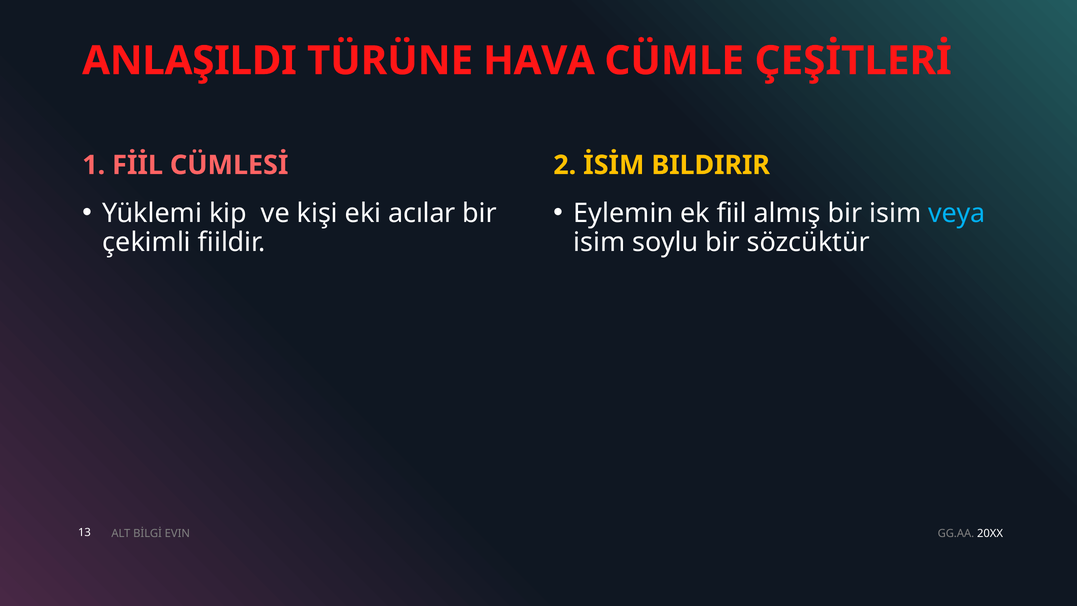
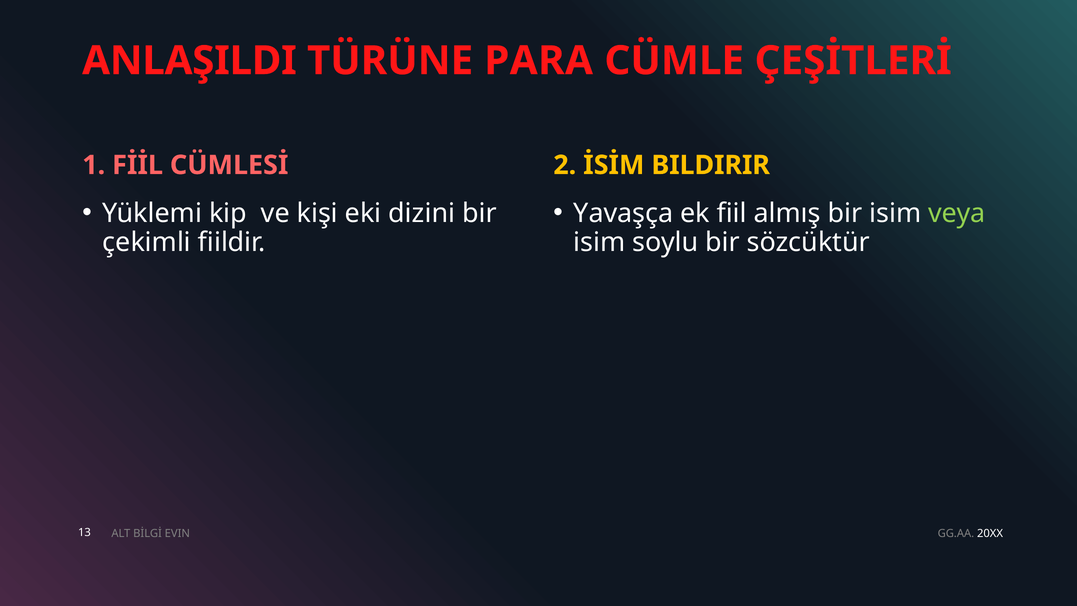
HAVA: HAVA -> PARA
acılar: acılar -> dizini
Eylemin: Eylemin -> Yavaşça
veya colour: light blue -> light green
